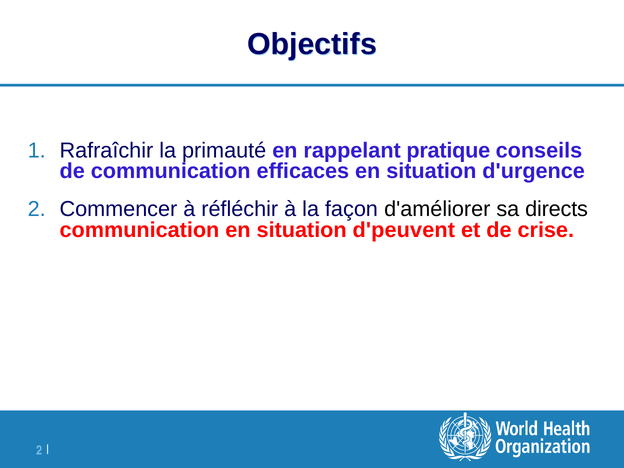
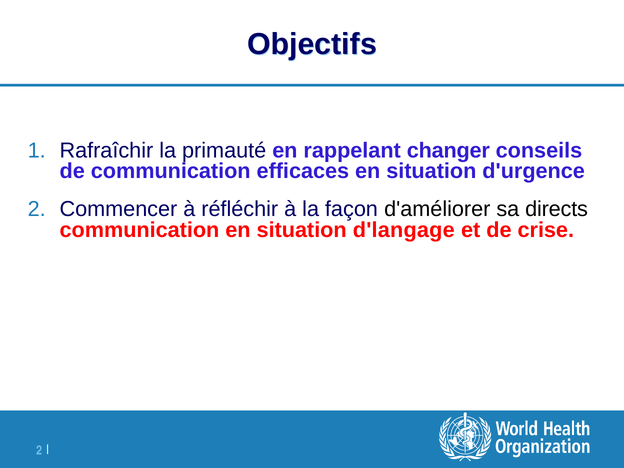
pratique: pratique -> changer
d'peuvent: d'peuvent -> d'langage
